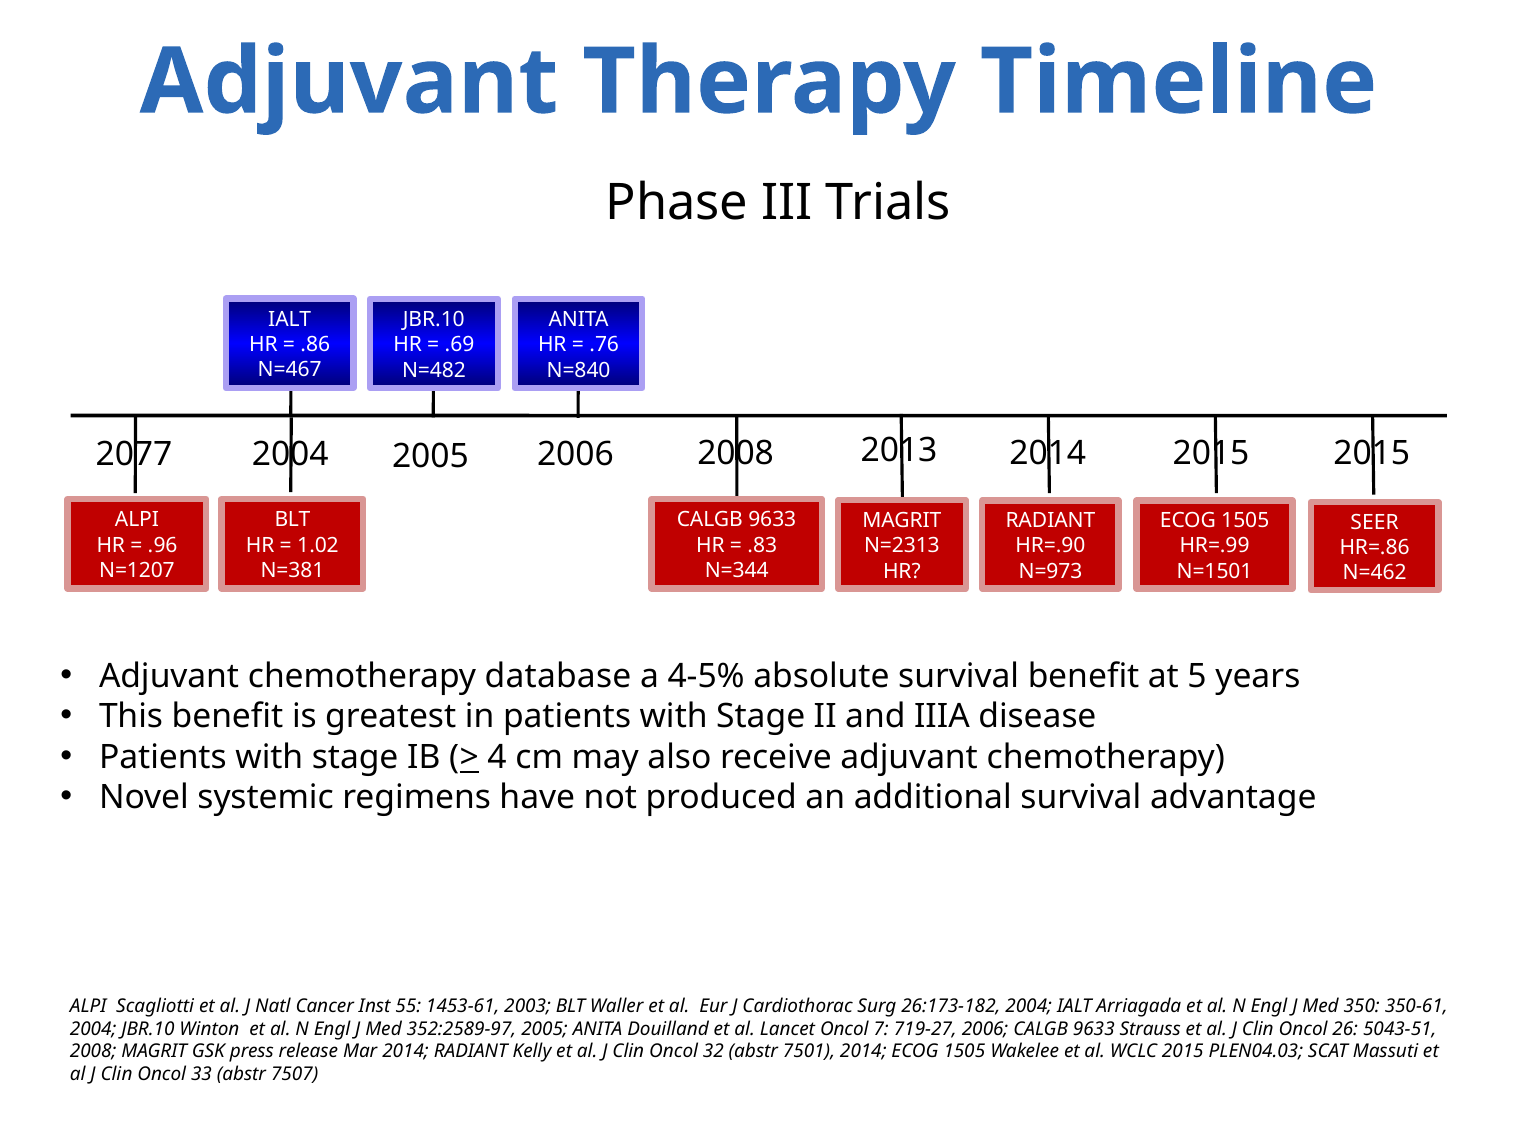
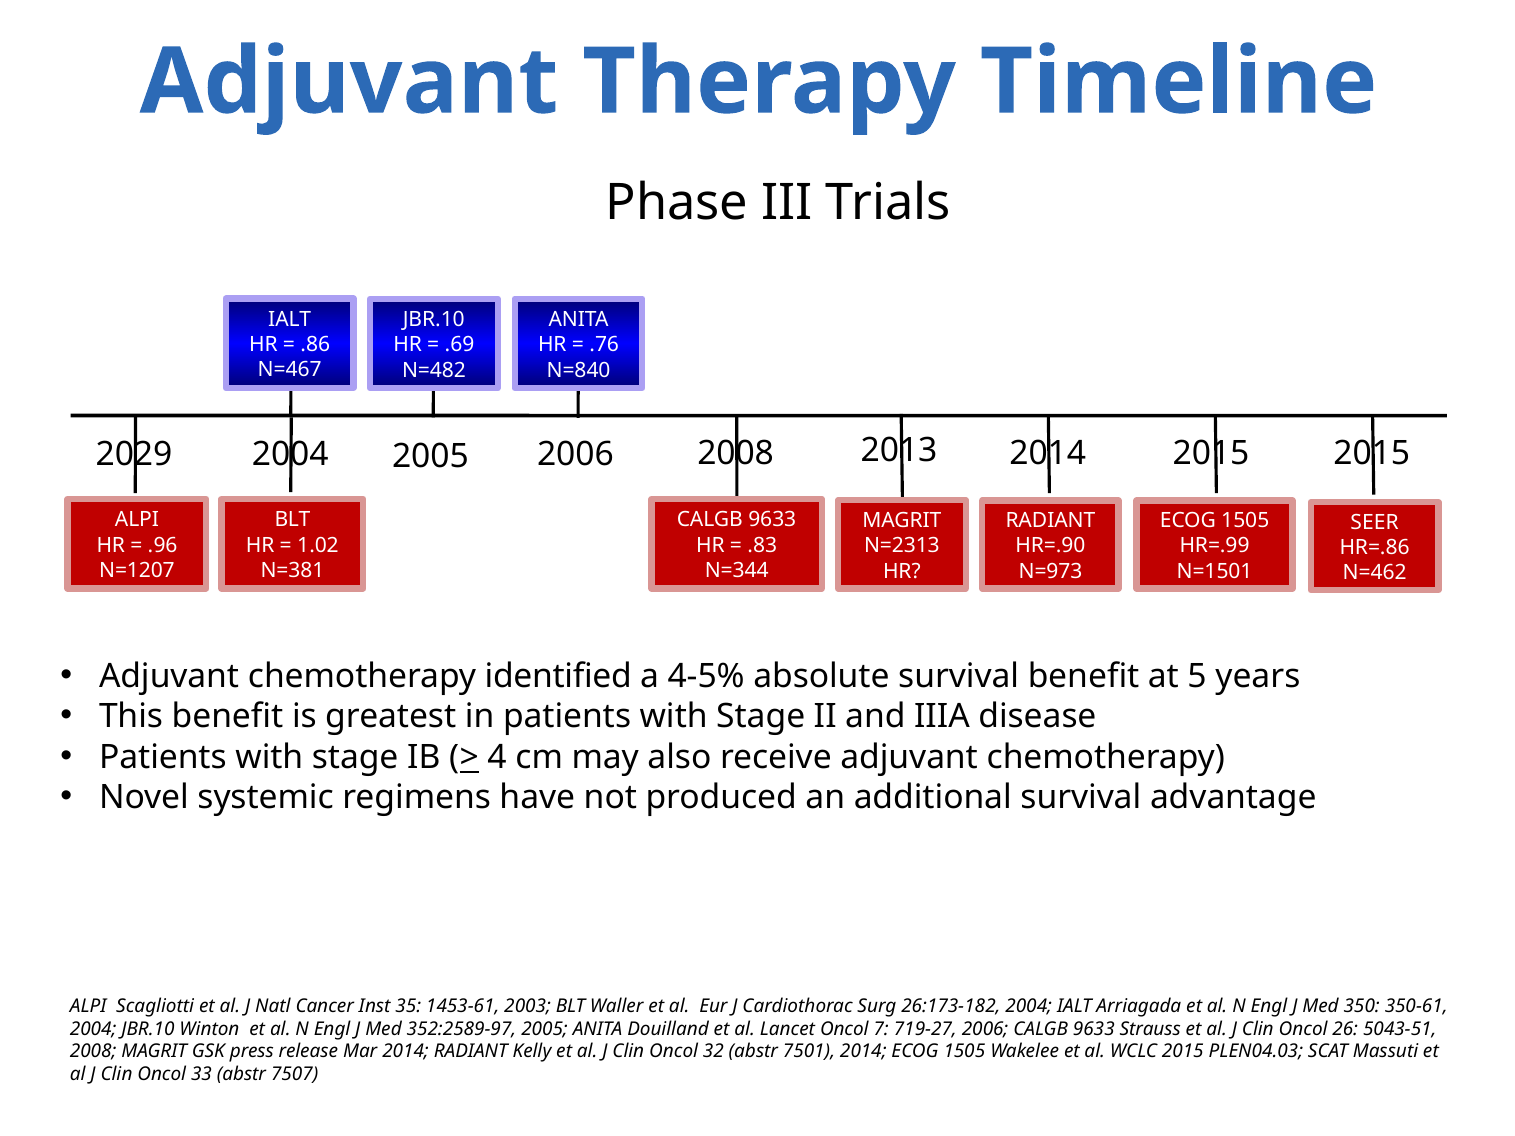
2077: 2077 -> 2029
database: database -> identified
55: 55 -> 35
